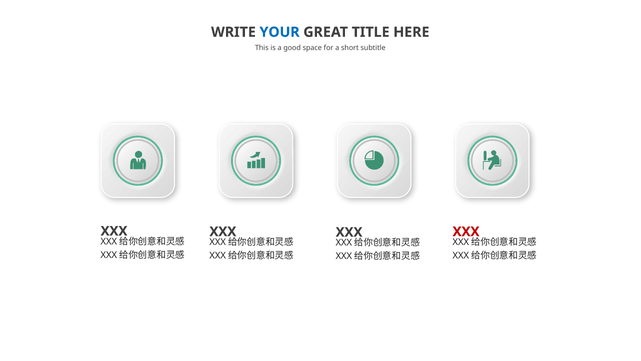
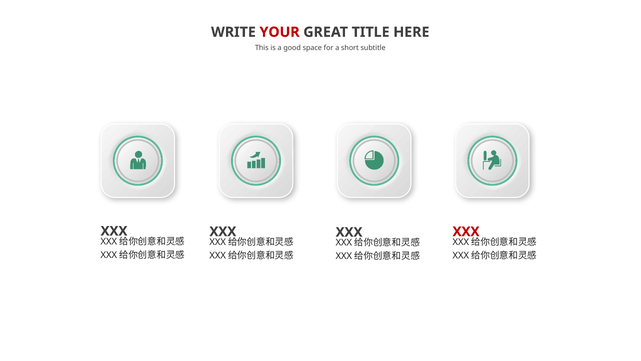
YOUR colour: blue -> red
